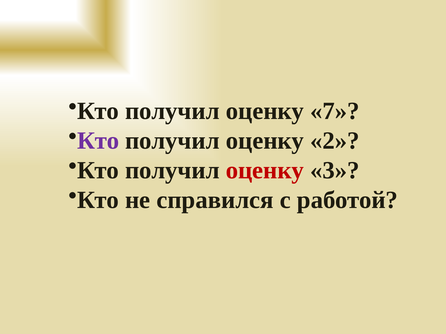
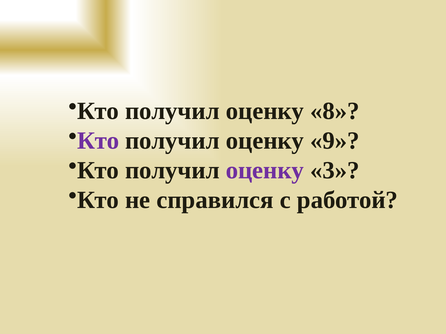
7: 7 -> 8
2: 2 -> 9
оценку at (265, 171) colour: red -> purple
